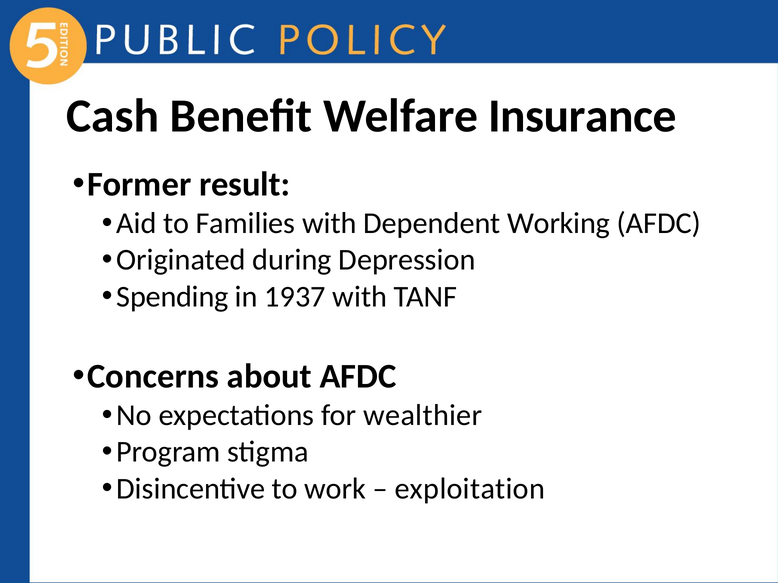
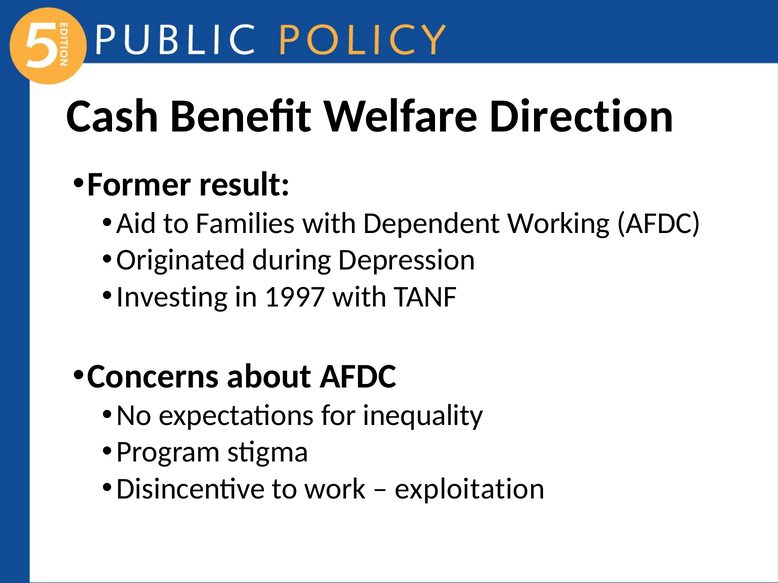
Insurance: Insurance -> Direction
Spending: Spending -> Investing
1937: 1937 -> 1997
wealthier: wealthier -> inequality
